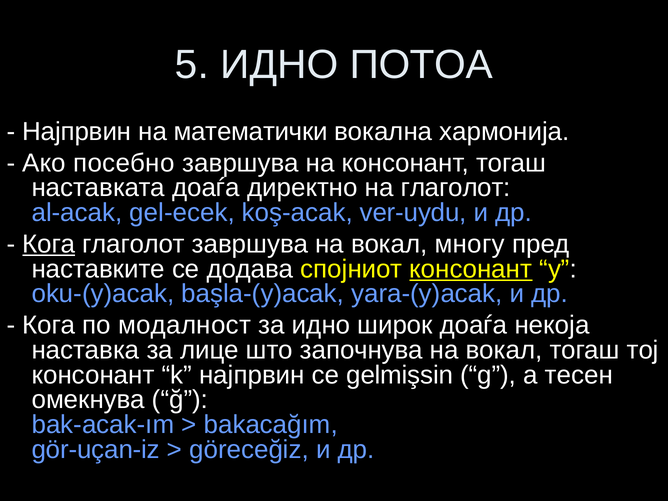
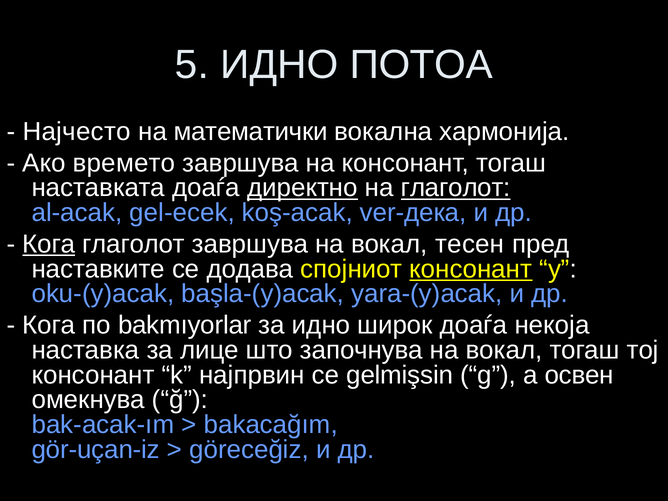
Најпрвин at (77, 132): Најпрвин -> Најчесто
посебно: посебно -> времето
директно underline: none -> present
глаголот at (456, 188) underline: none -> present
ver-uydu: ver-uydu -> ver-дека
многу: многу -> тесен
модалност: модалност -> bakmıyorlar
тесен: тесен -> освен
